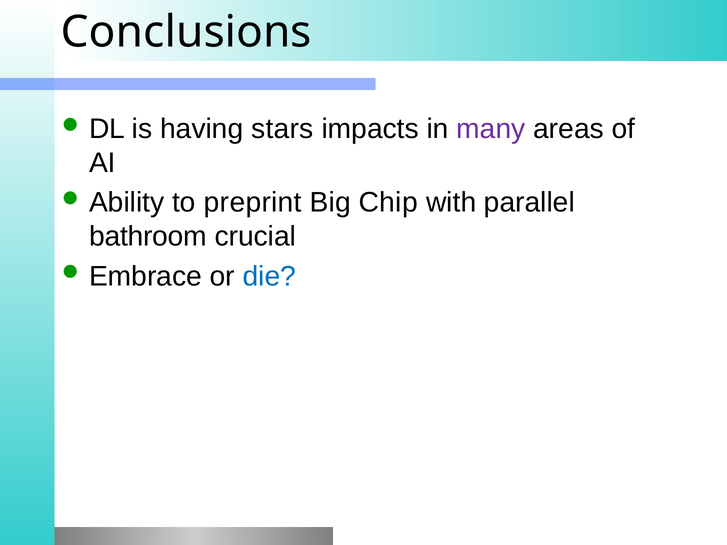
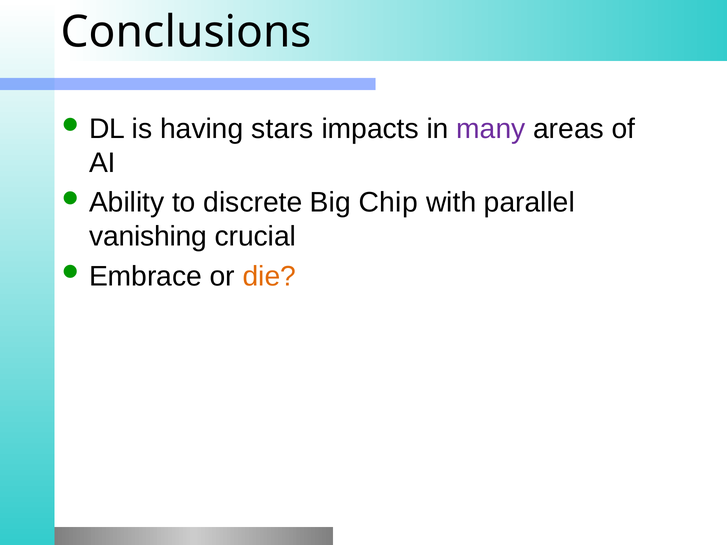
preprint: preprint -> discrete
bathroom: bathroom -> vanishing
die colour: blue -> orange
